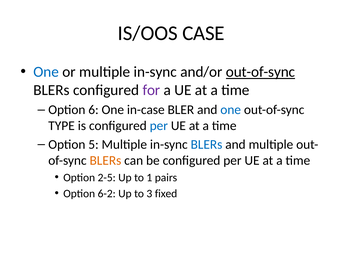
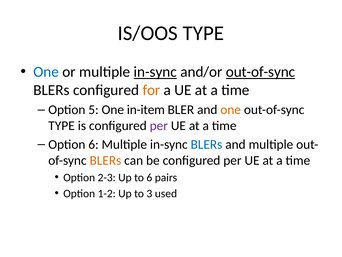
IS/OOS CASE: CASE -> TYPE
in-sync at (155, 72) underline: none -> present
for colour: purple -> orange
6: 6 -> 5
in-case: in-case -> in-item
one at (231, 110) colour: blue -> orange
per at (159, 126) colour: blue -> purple
Option 5: 5 -> 6
2-5: 2-5 -> 2-3
to 1: 1 -> 6
6-2: 6-2 -> 1-2
fixed: fixed -> used
